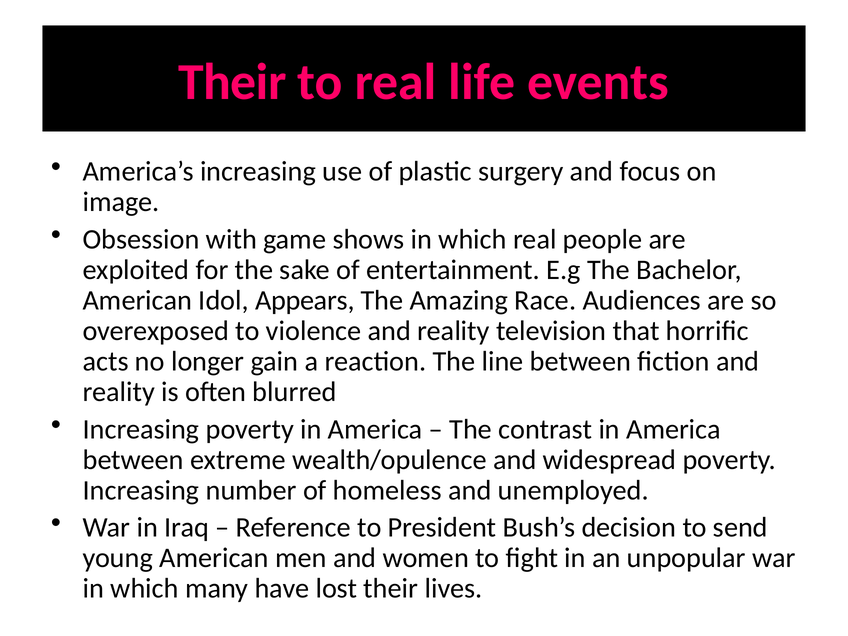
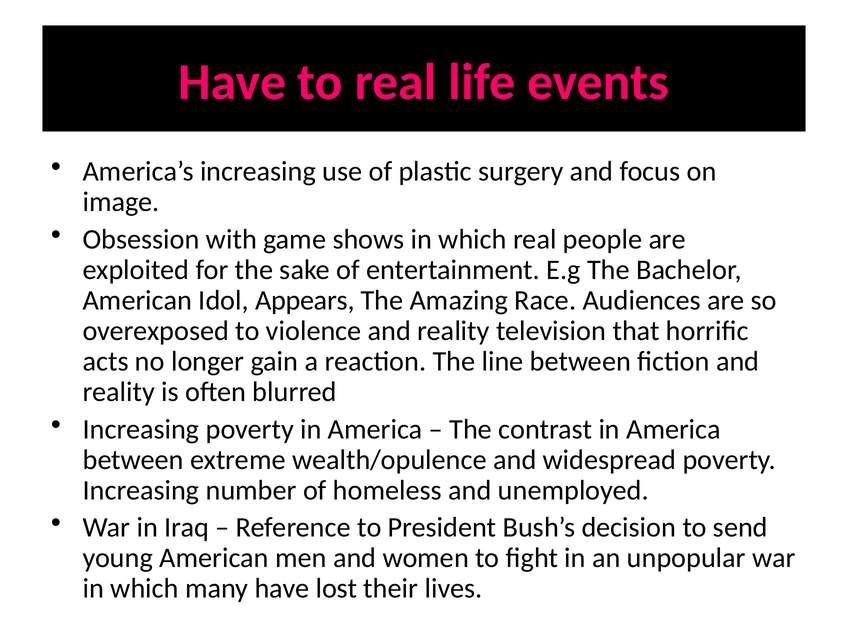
Their at (232, 82): Their -> Have
